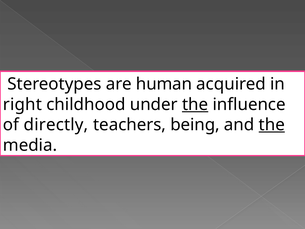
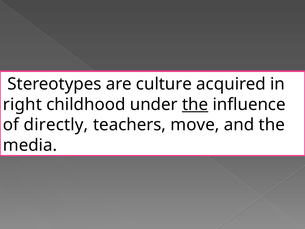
human: human -> culture
being: being -> move
the at (272, 125) underline: present -> none
